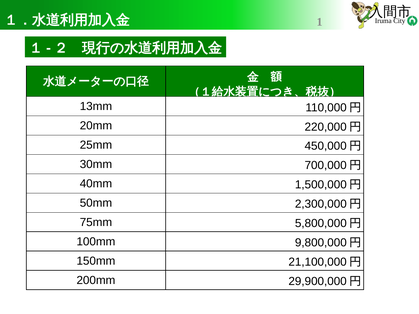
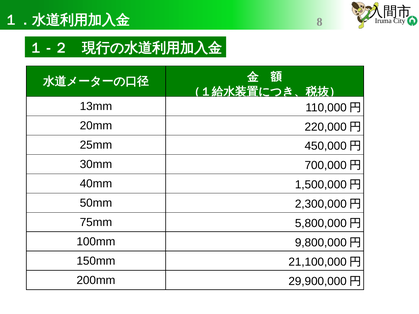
1: 1 -> 8
